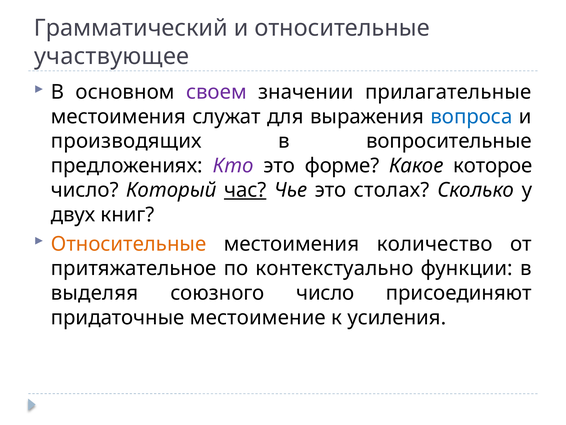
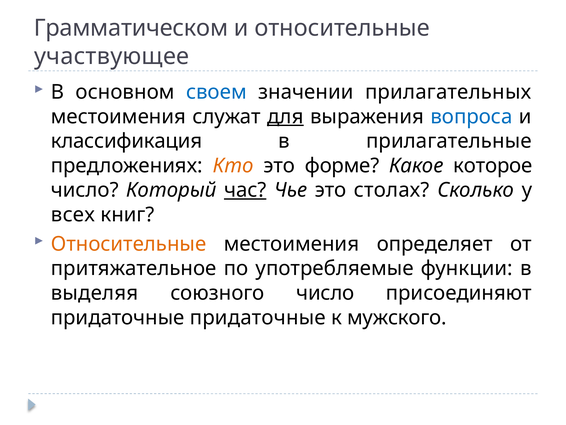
Грамматический: Грамматический -> Грамматическом
своем colour: purple -> blue
прилагательные: прилагательные -> прилагательных
для underline: none -> present
производящих: производящих -> классификация
вопросительные: вопросительные -> прилагательные
Кто colour: purple -> orange
двух: двух -> всех
количество: количество -> определяет
контекстуально: контекстуально -> употребляемые
придаточные местоимение: местоимение -> придаточные
усиления: усиления -> мужского
